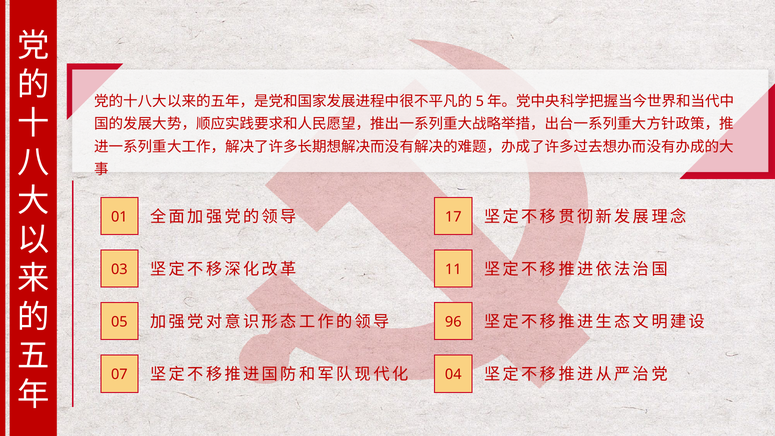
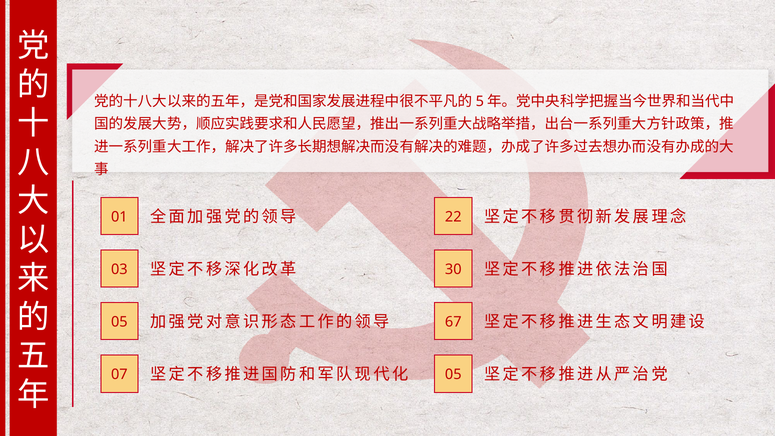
17: 17 -> 22
11: 11 -> 30
96: 96 -> 67
04 at (453, 375): 04 -> 05
